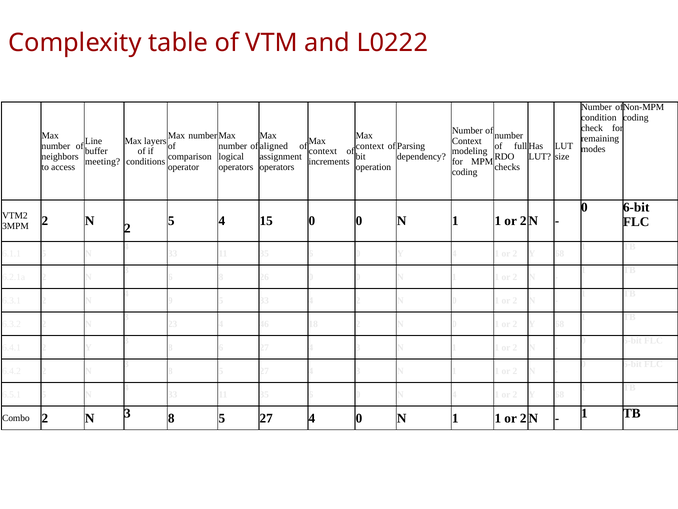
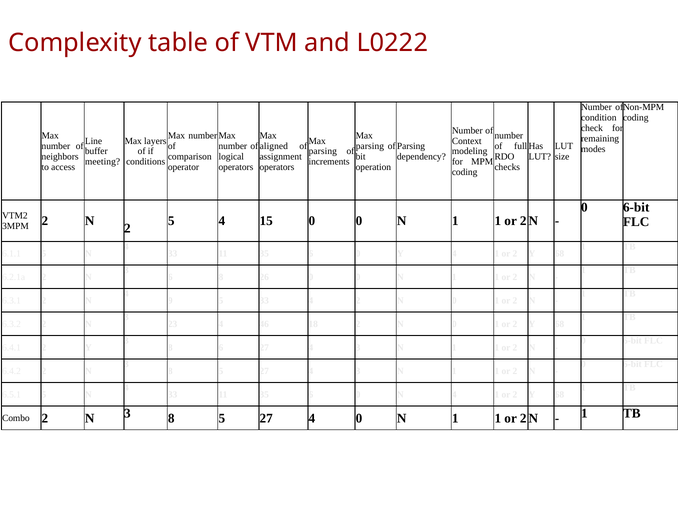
context at (370, 146): context -> parsing
context at (323, 151): context -> parsing
